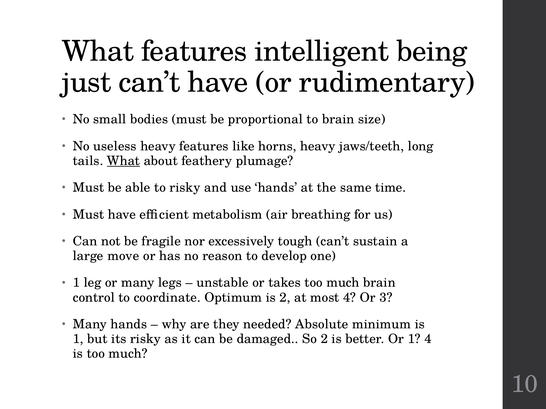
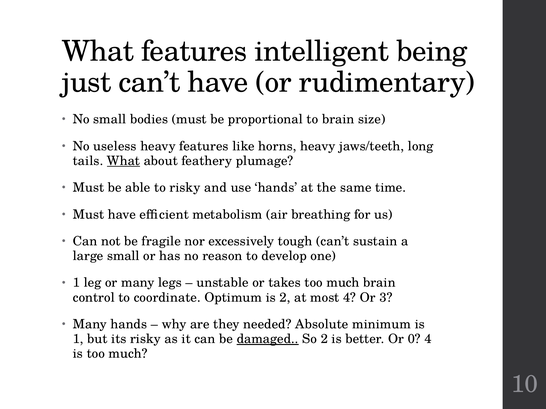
large move: move -> small
damaged underline: none -> present
Or 1: 1 -> 0
